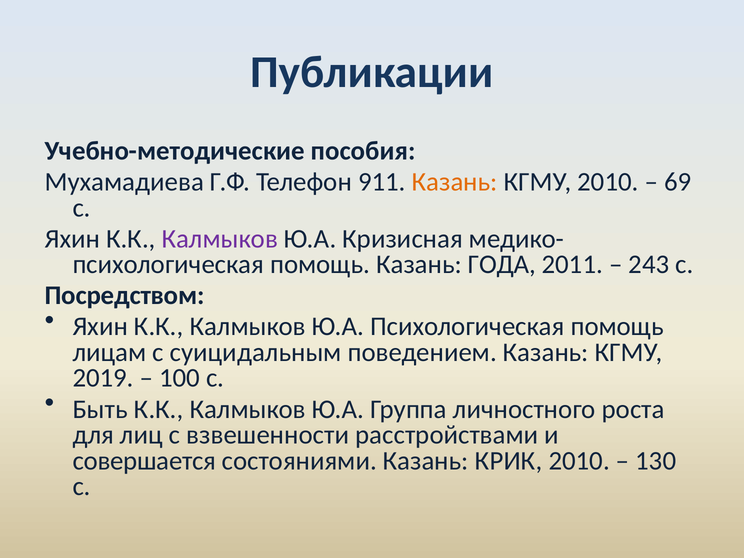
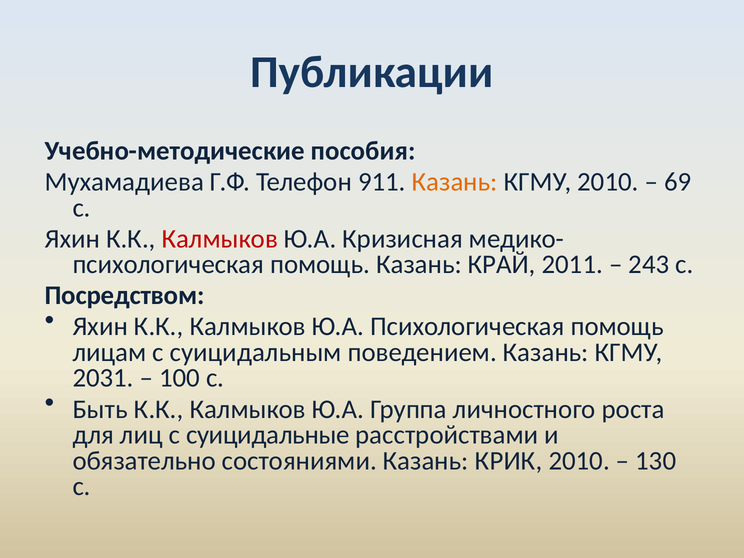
Калмыков at (220, 239) colour: purple -> red
ГОДА: ГОДА -> КРАЙ
2019: 2019 -> 2031
взвешенности: взвешенности -> суицидальные
совершается: совершается -> обязательно
